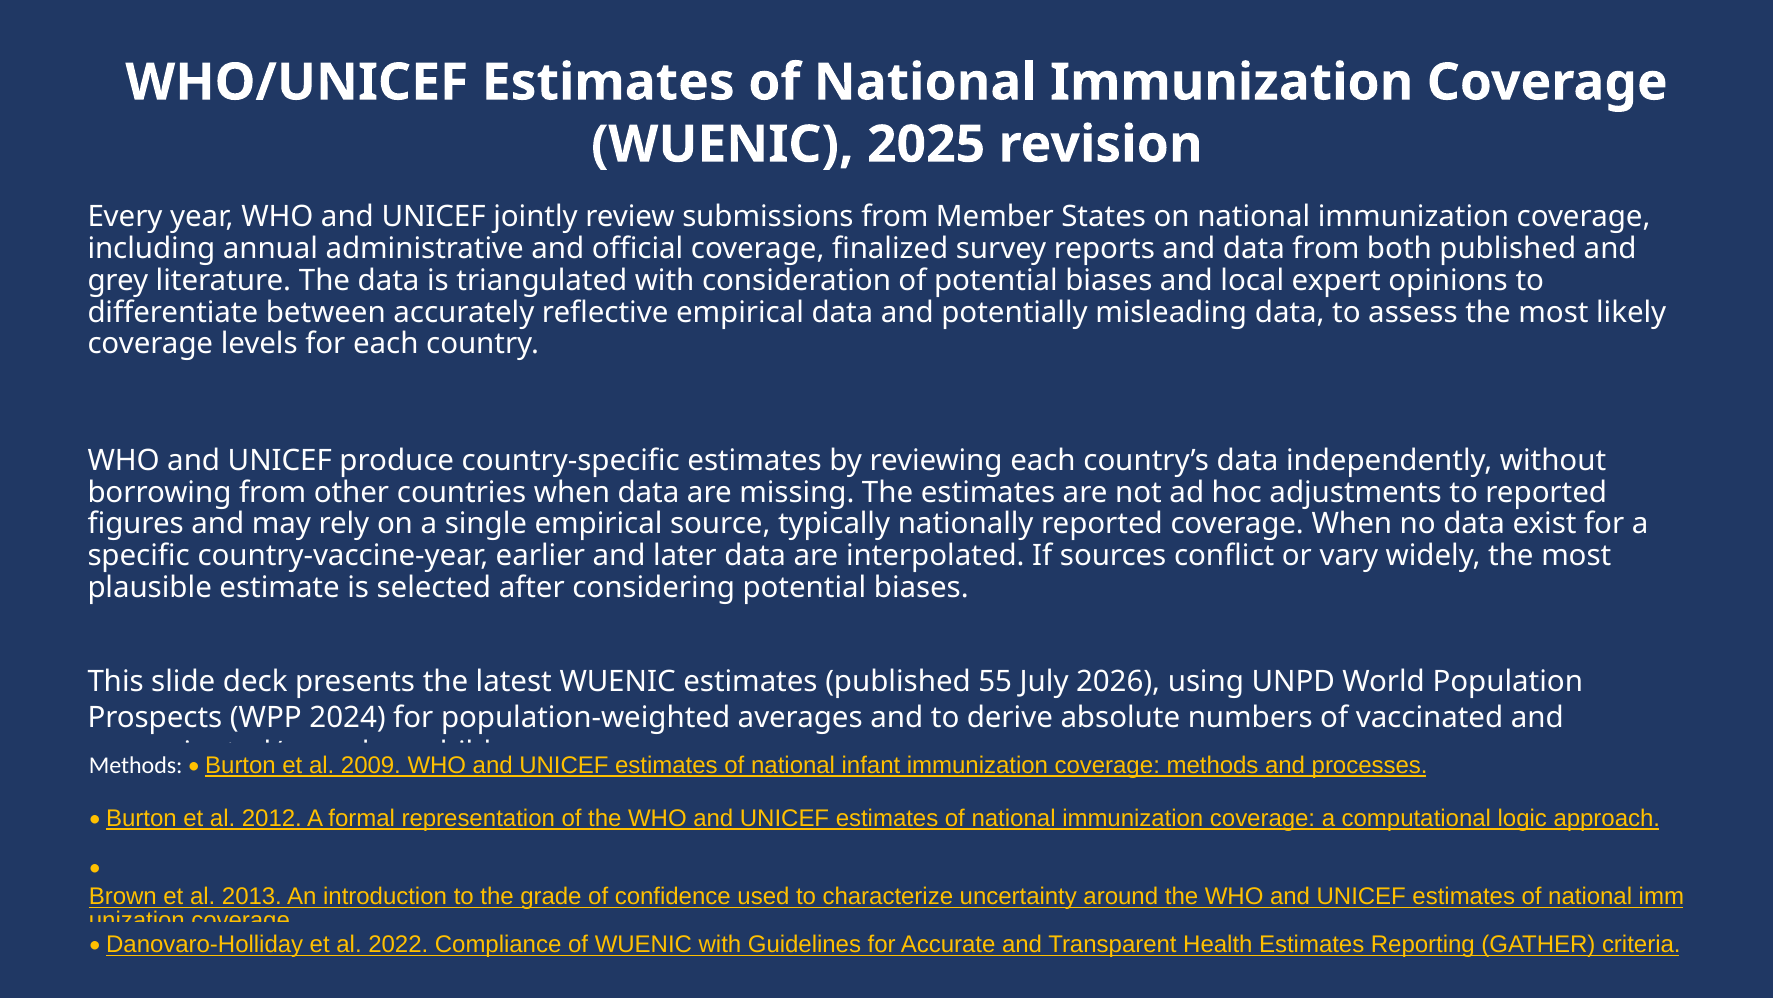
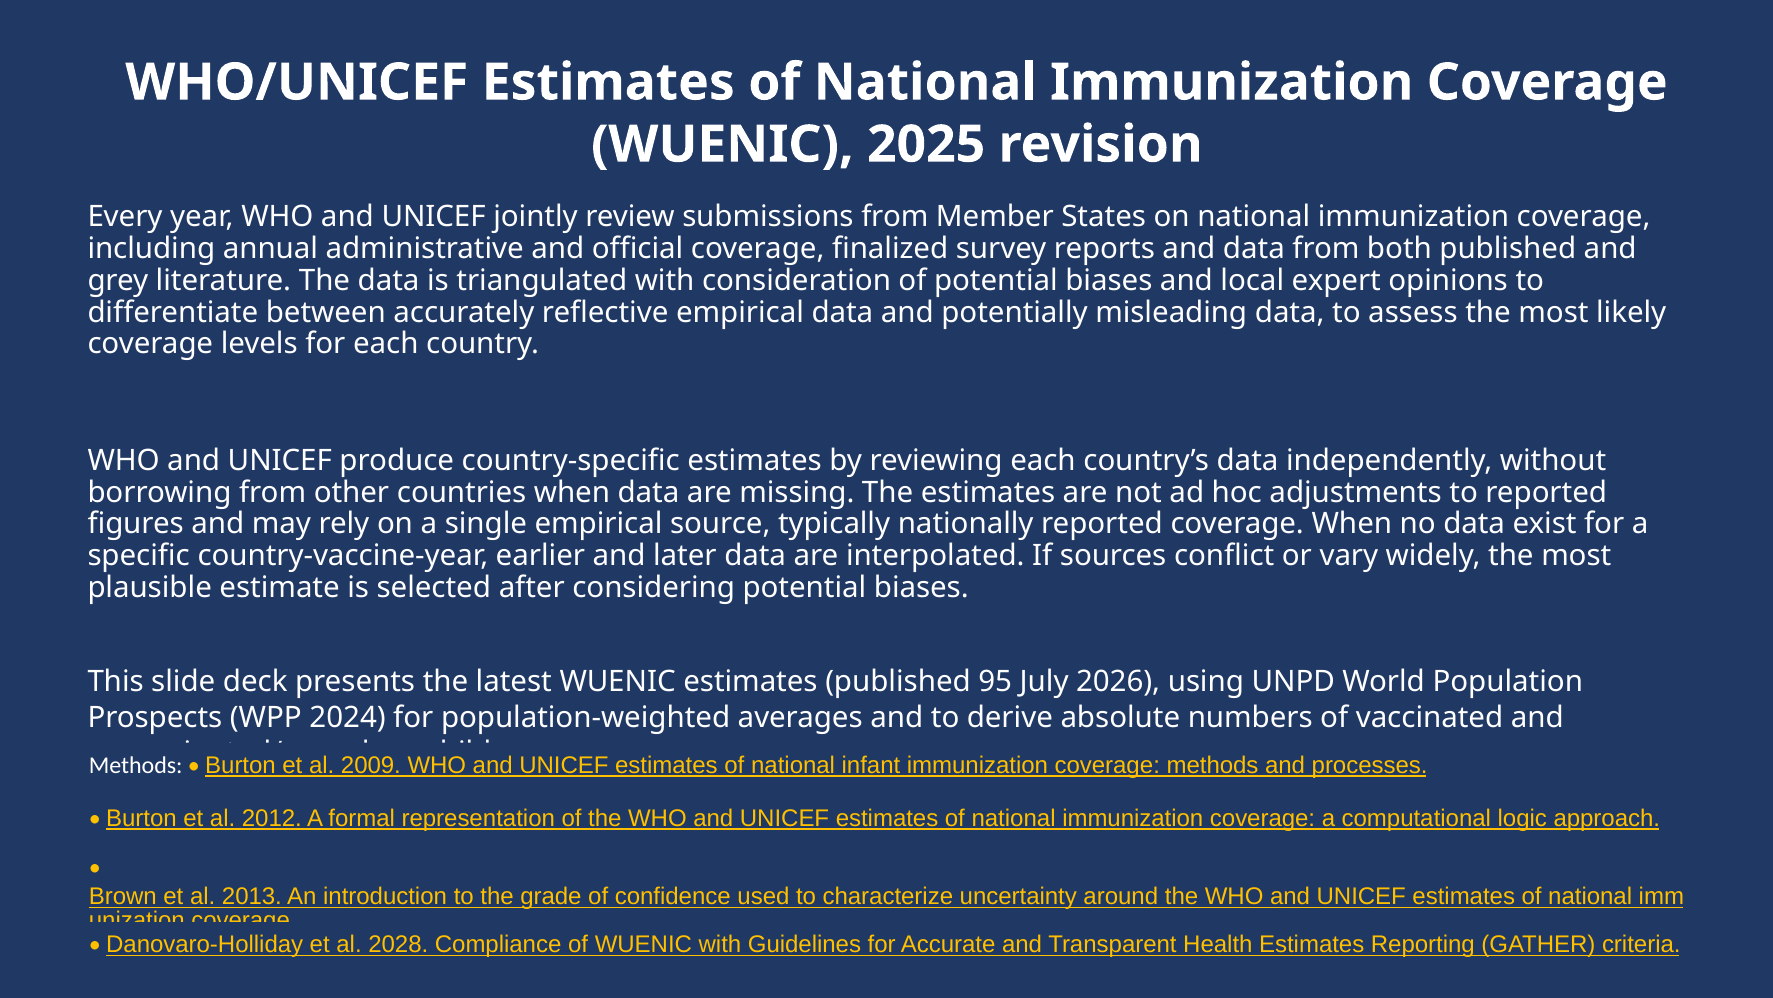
55: 55 -> 95
2022: 2022 -> 2028
